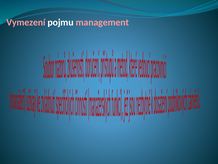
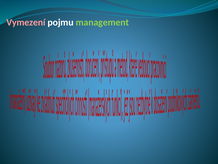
management colour: pink -> light green
